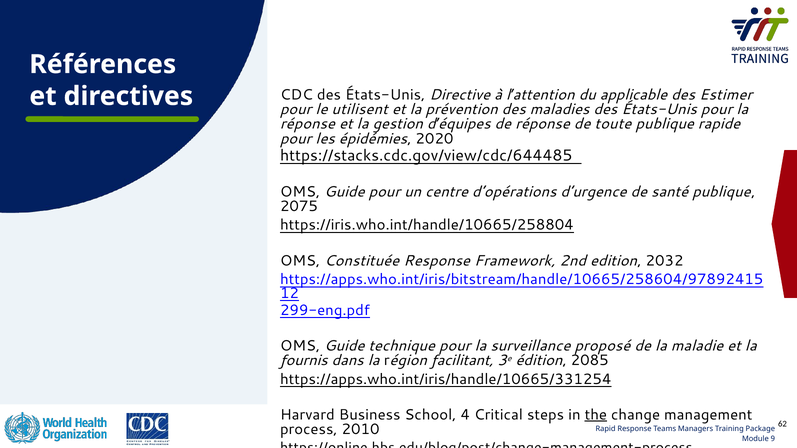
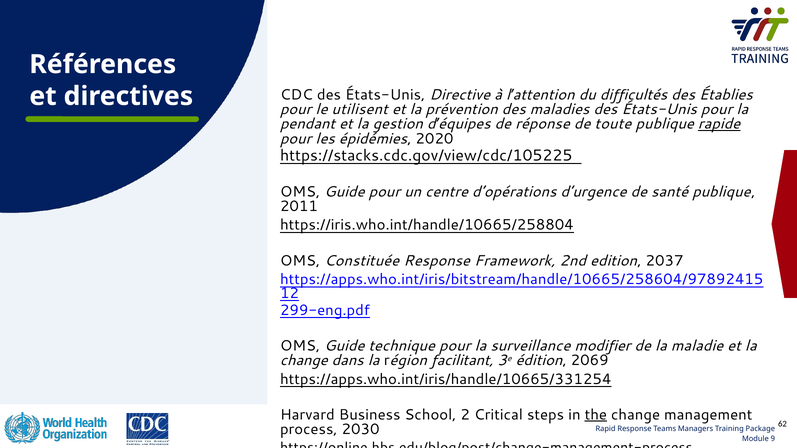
applicable: applicable -> difficultés
Estimer: Estimer -> Établies
réponse at (308, 124): réponse -> pendant
rapide underline: none -> present
https://stacks.cdc.gov/view/cdc/644485: https://stacks.cdc.gov/view/cdc/644485 -> https://stacks.cdc.gov/view/cdc/105225
2075: 2075 -> 2011
2032: 2032 -> 2037
proposé: proposé -> modifier
fournis at (304, 361): fournis -> change
2085: 2085 -> 2069
4: 4 -> 2
2010: 2010 -> 2030
